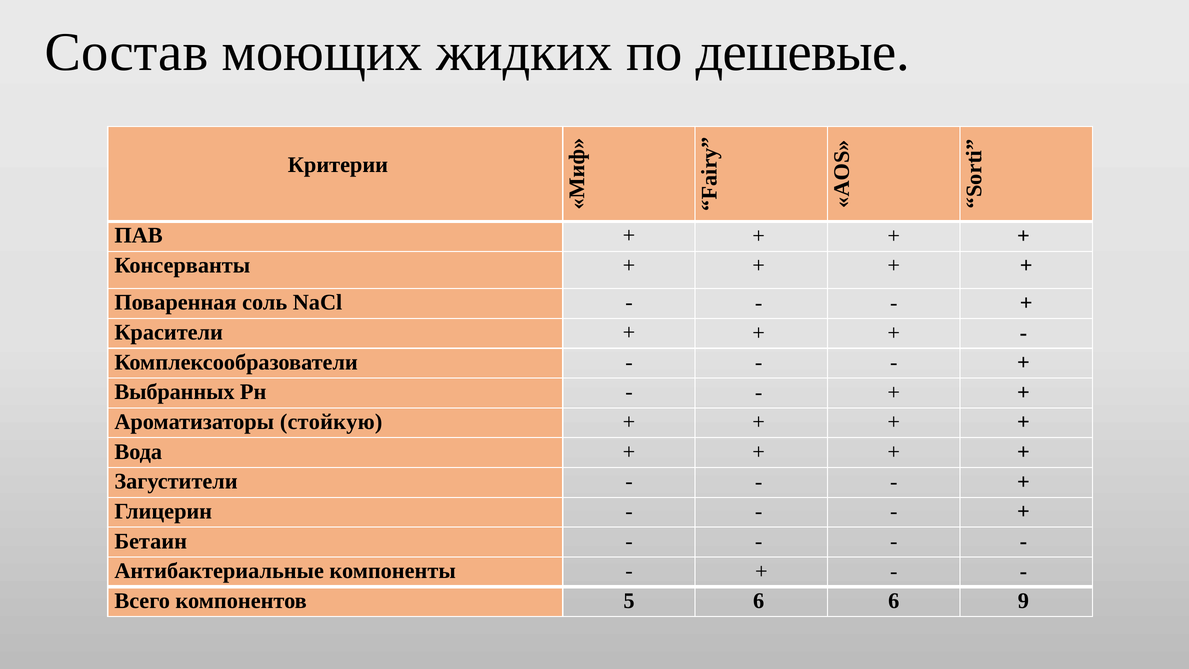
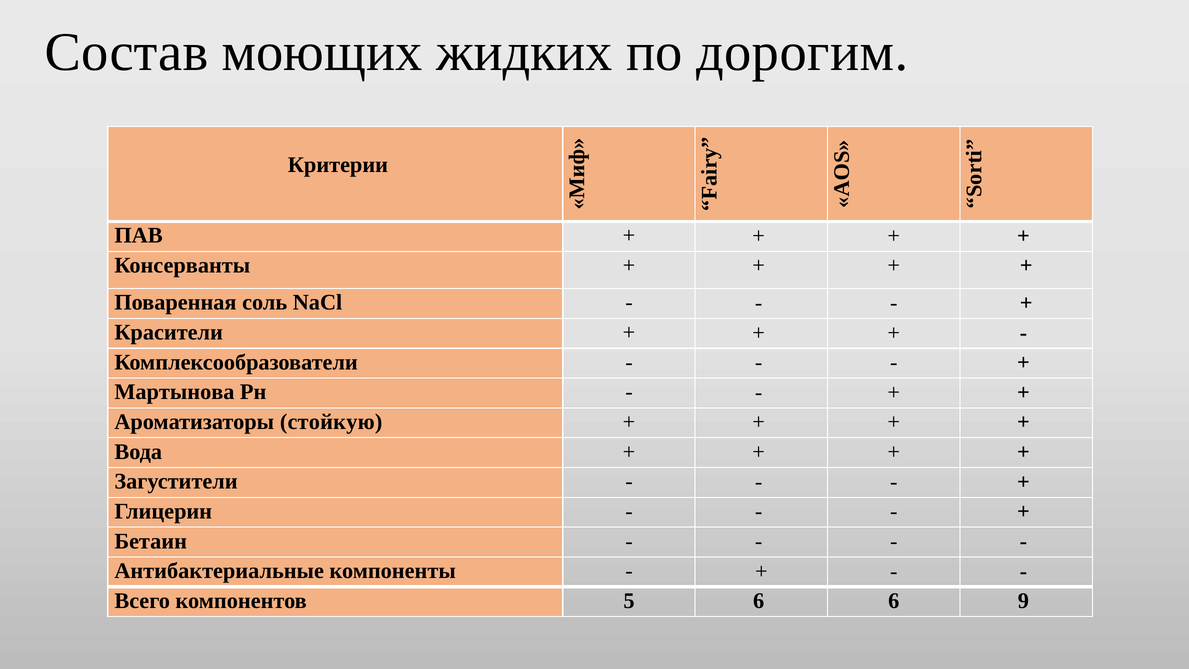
дешевые: дешевые -> дорогим
Выбранных: Выбранных -> Мартынова
